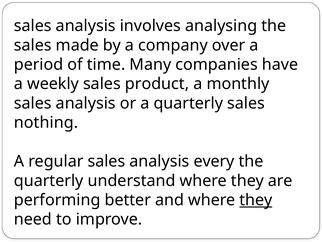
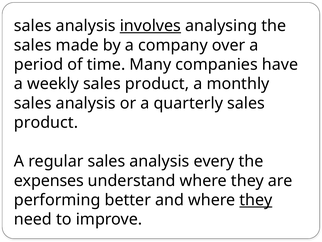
involves underline: none -> present
nothing at (46, 122): nothing -> product
quarterly at (49, 180): quarterly -> expenses
